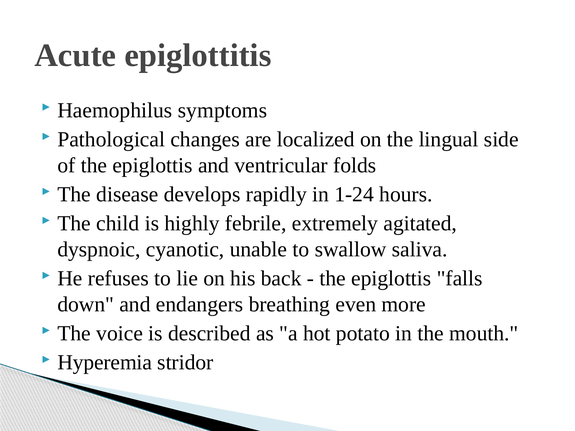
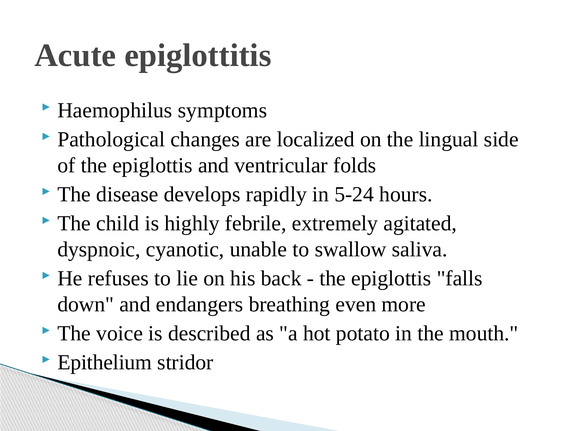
1-24: 1-24 -> 5-24
Hyperemia: Hyperemia -> Epithelium
